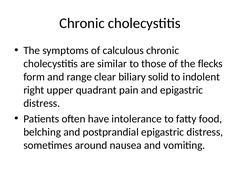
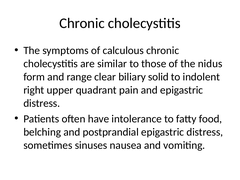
flecks: flecks -> nidus
around: around -> sinuses
